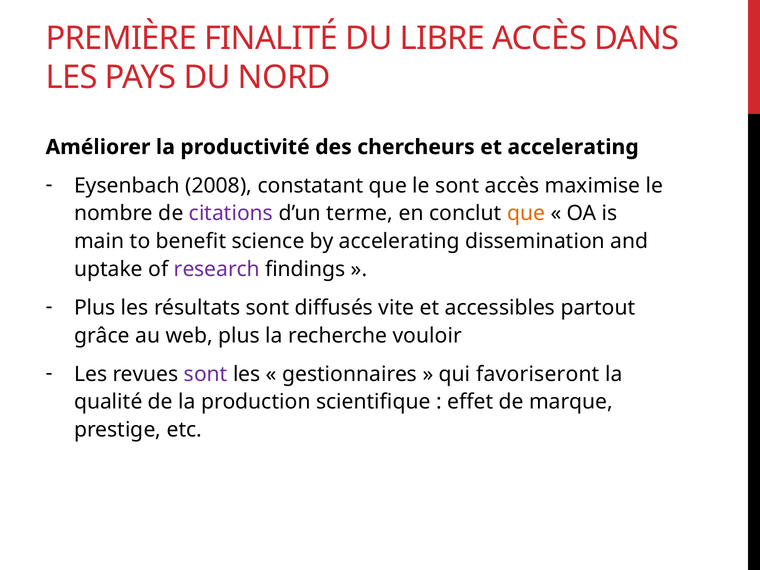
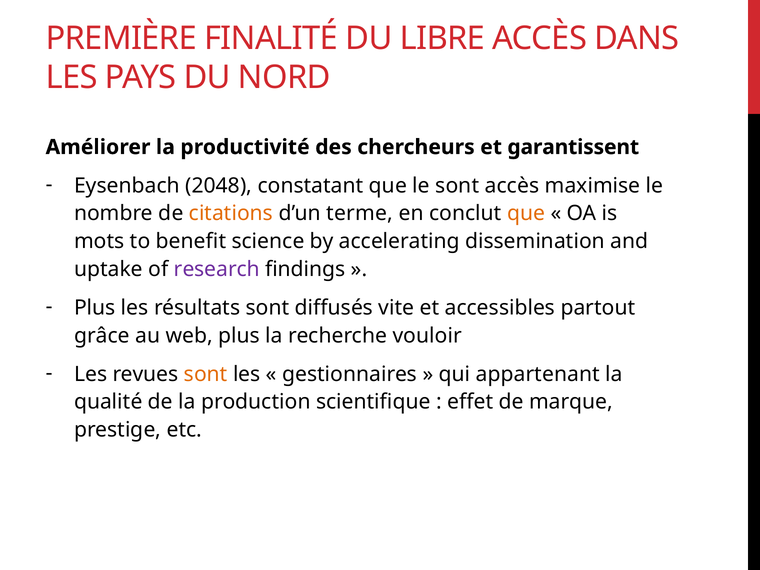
et accelerating: accelerating -> garantissent
2008: 2008 -> 2048
citations colour: purple -> orange
main: main -> mots
sont at (206, 374) colour: purple -> orange
favoriseront: favoriseront -> appartenant
